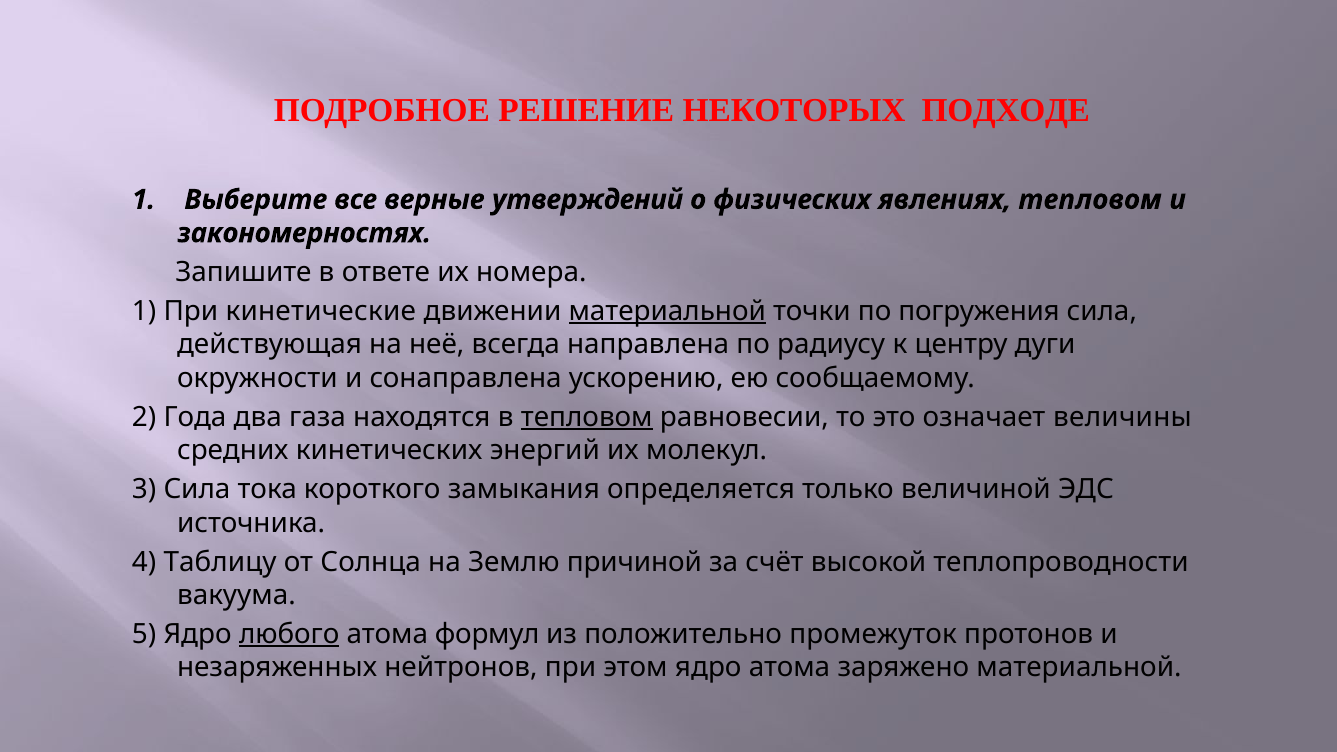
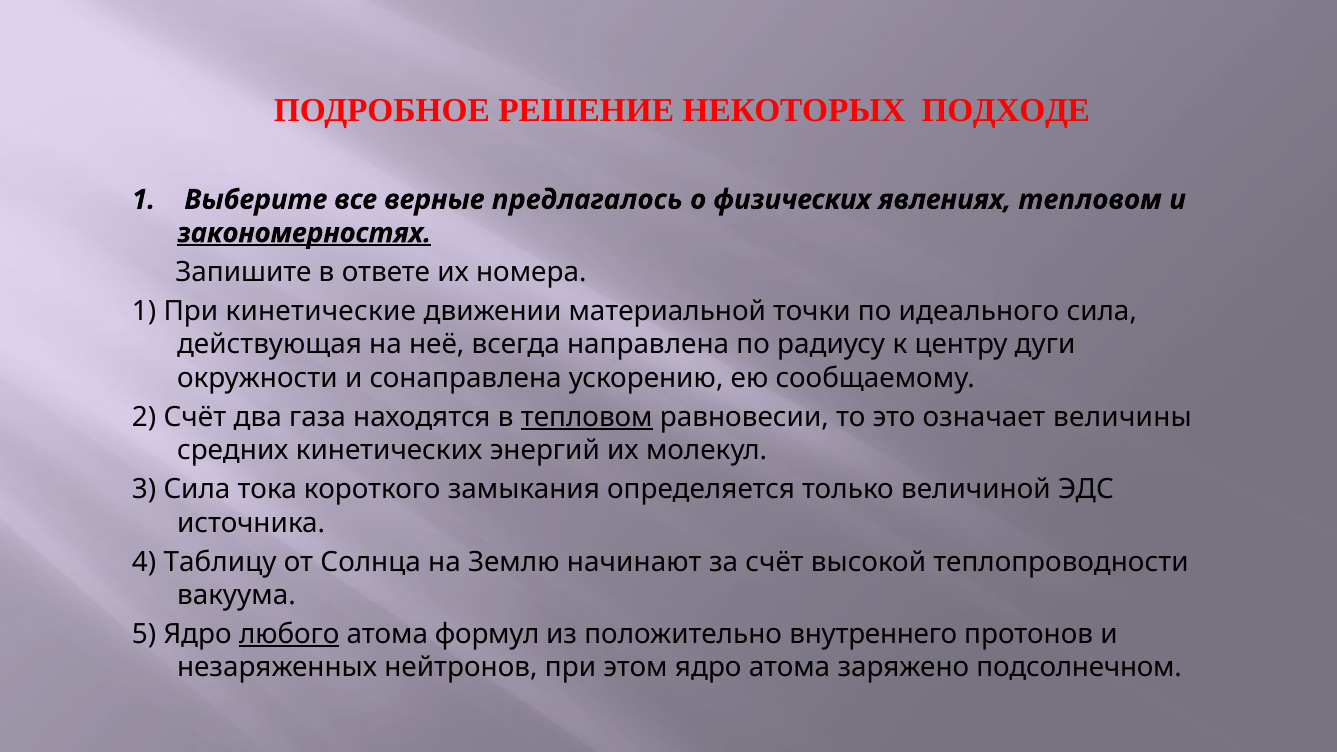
утверждений: утверждений -> предлагалось
закономерностях underline: none -> present
материальной at (667, 311) underline: present -> none
погружения: погружения -> идеального
2 Года: Года -> Счёт
причиной: причиной -> начинают
промежуток: промежуток -> внутреннего
заряжено материальной: материальной -> подсолнечном
